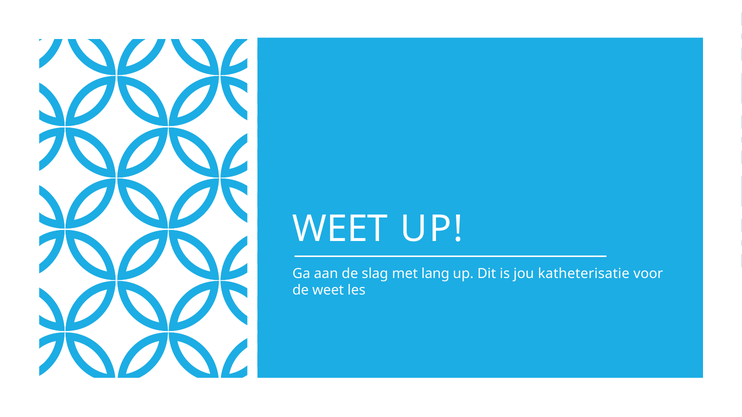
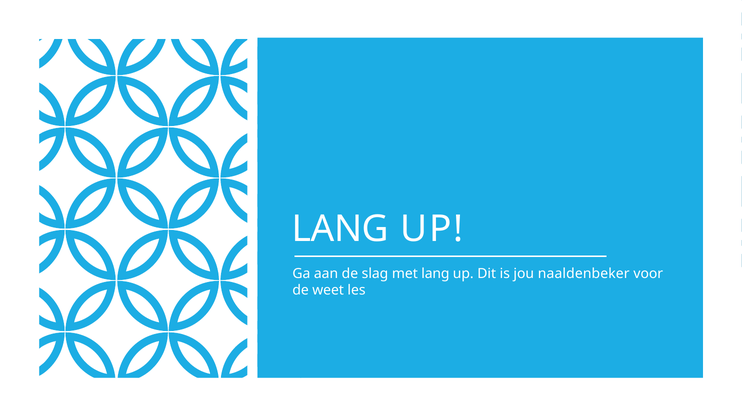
WEET at (340, 229): WEET -> LANG
katheterisatie: katheterisatie -> naaldenbeker
